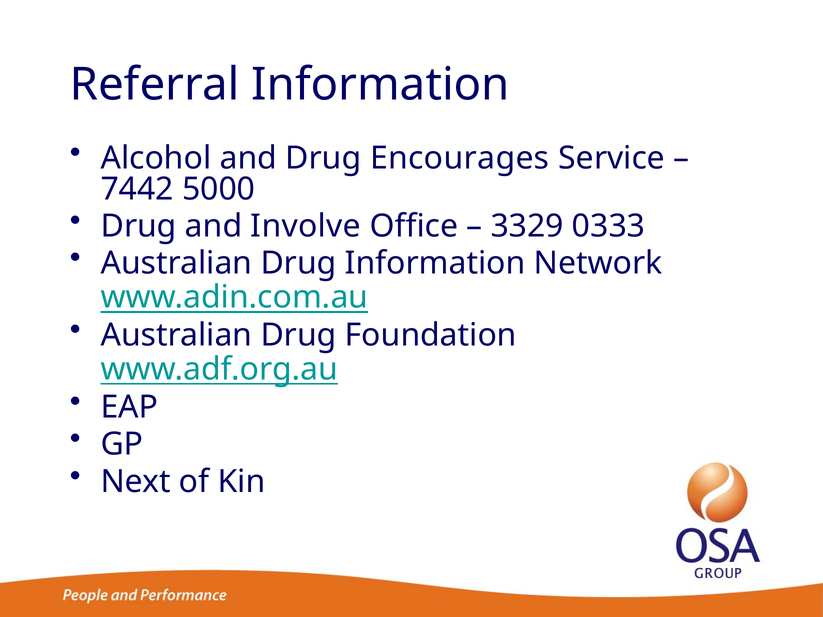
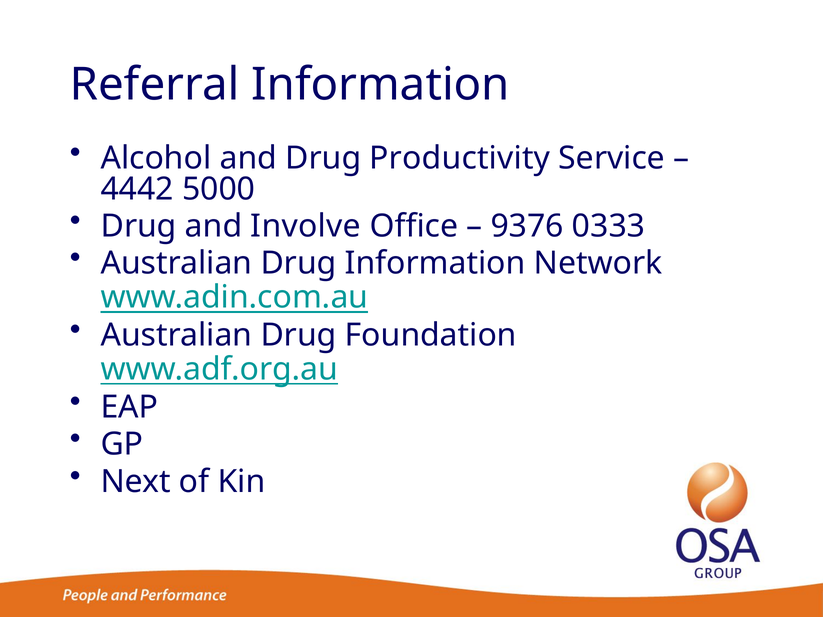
Encourages: Encourages -> Productivity
7442: 7442 -> 4442
3329: 3329 -> 9376
